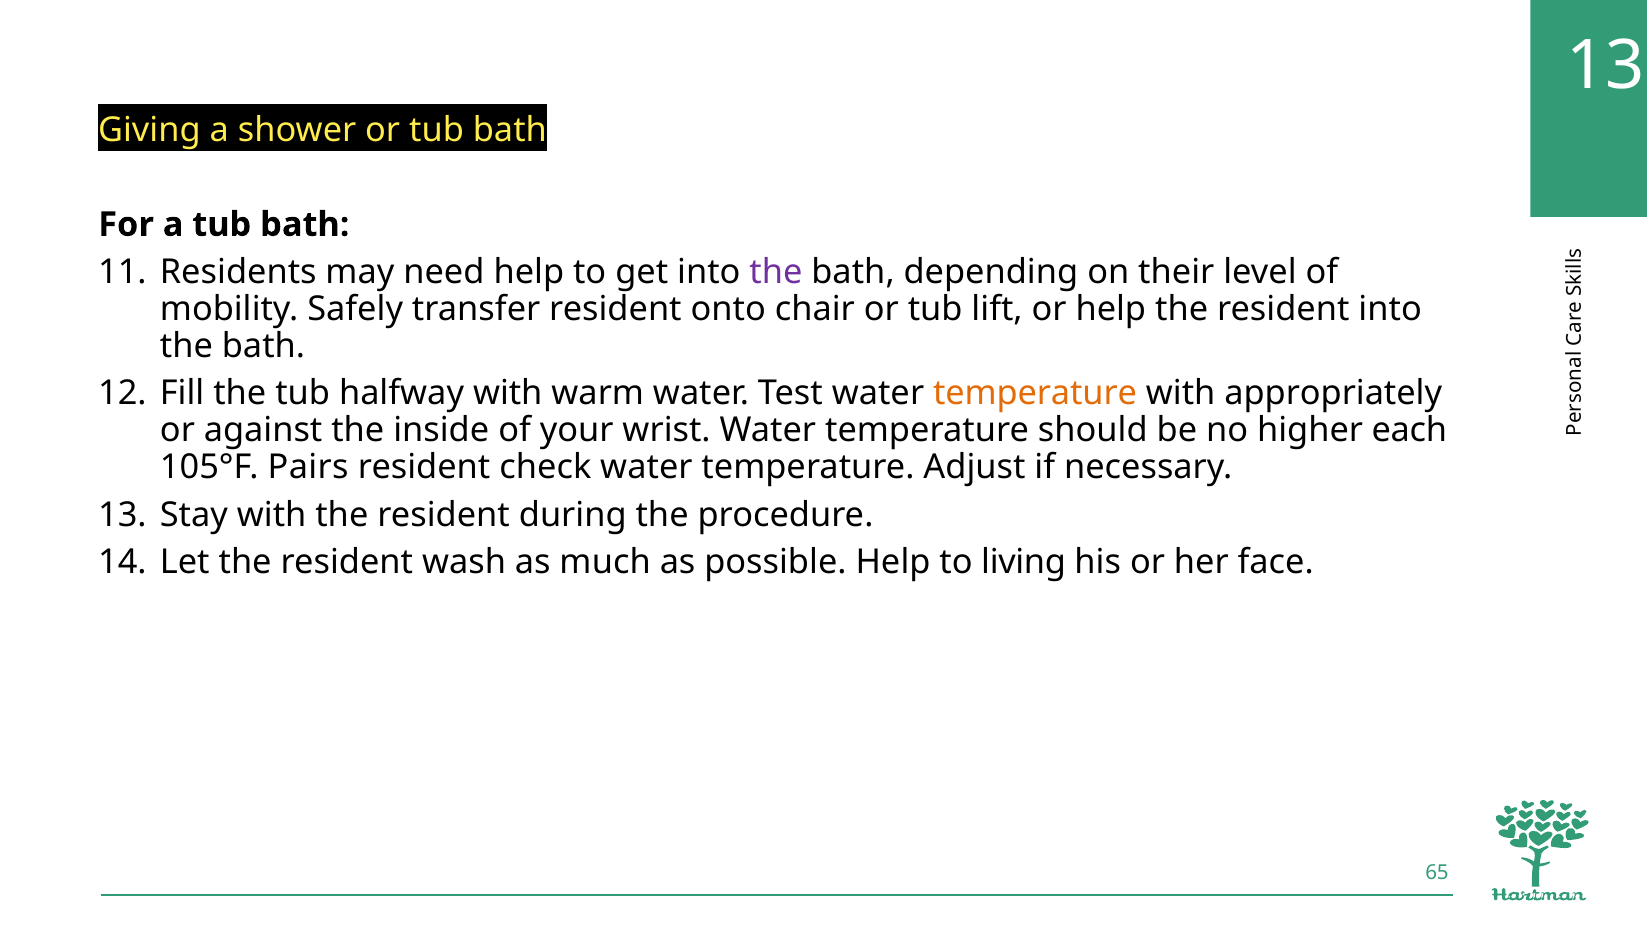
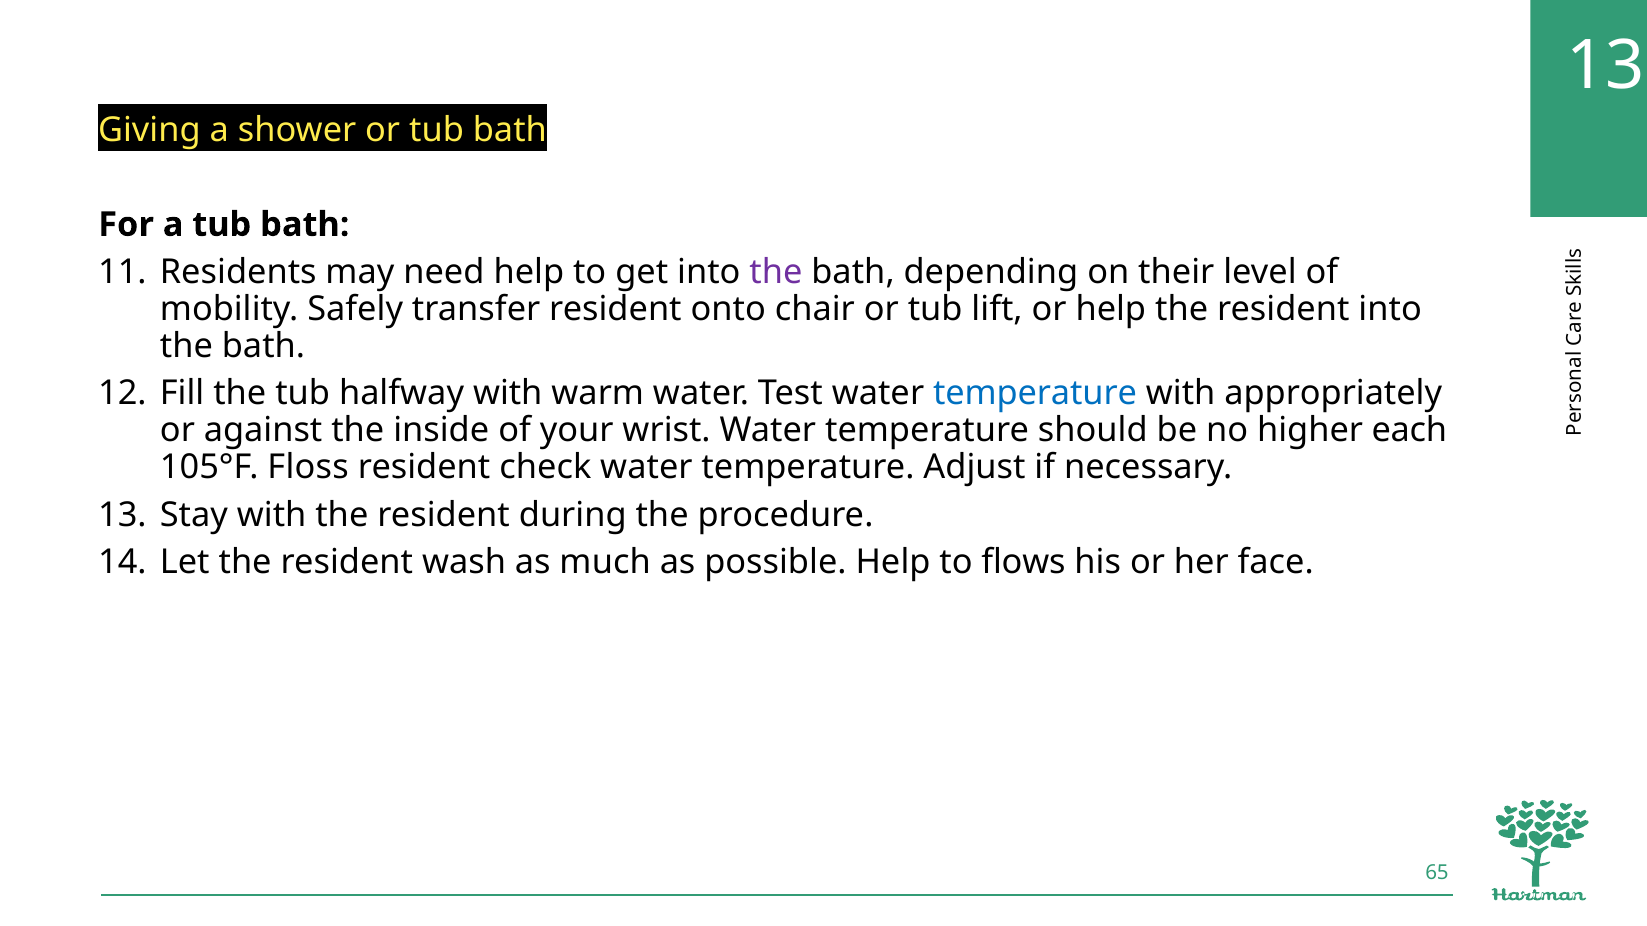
temperature at (1035, 393) colour: orange -> blue
Pairs: Pairs -> Floss
living: living -> flows
